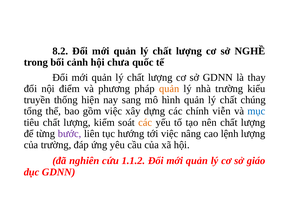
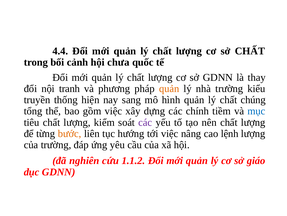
8.2: 8.2 -> 4.4
sở NGHỀ: NGHỀ -> CHẤT
điểm: điểm -> tranh
viễn: viễn -> tiềm
các at (145, 122) colour: orange -> purple
bước colour: purple -> orange
